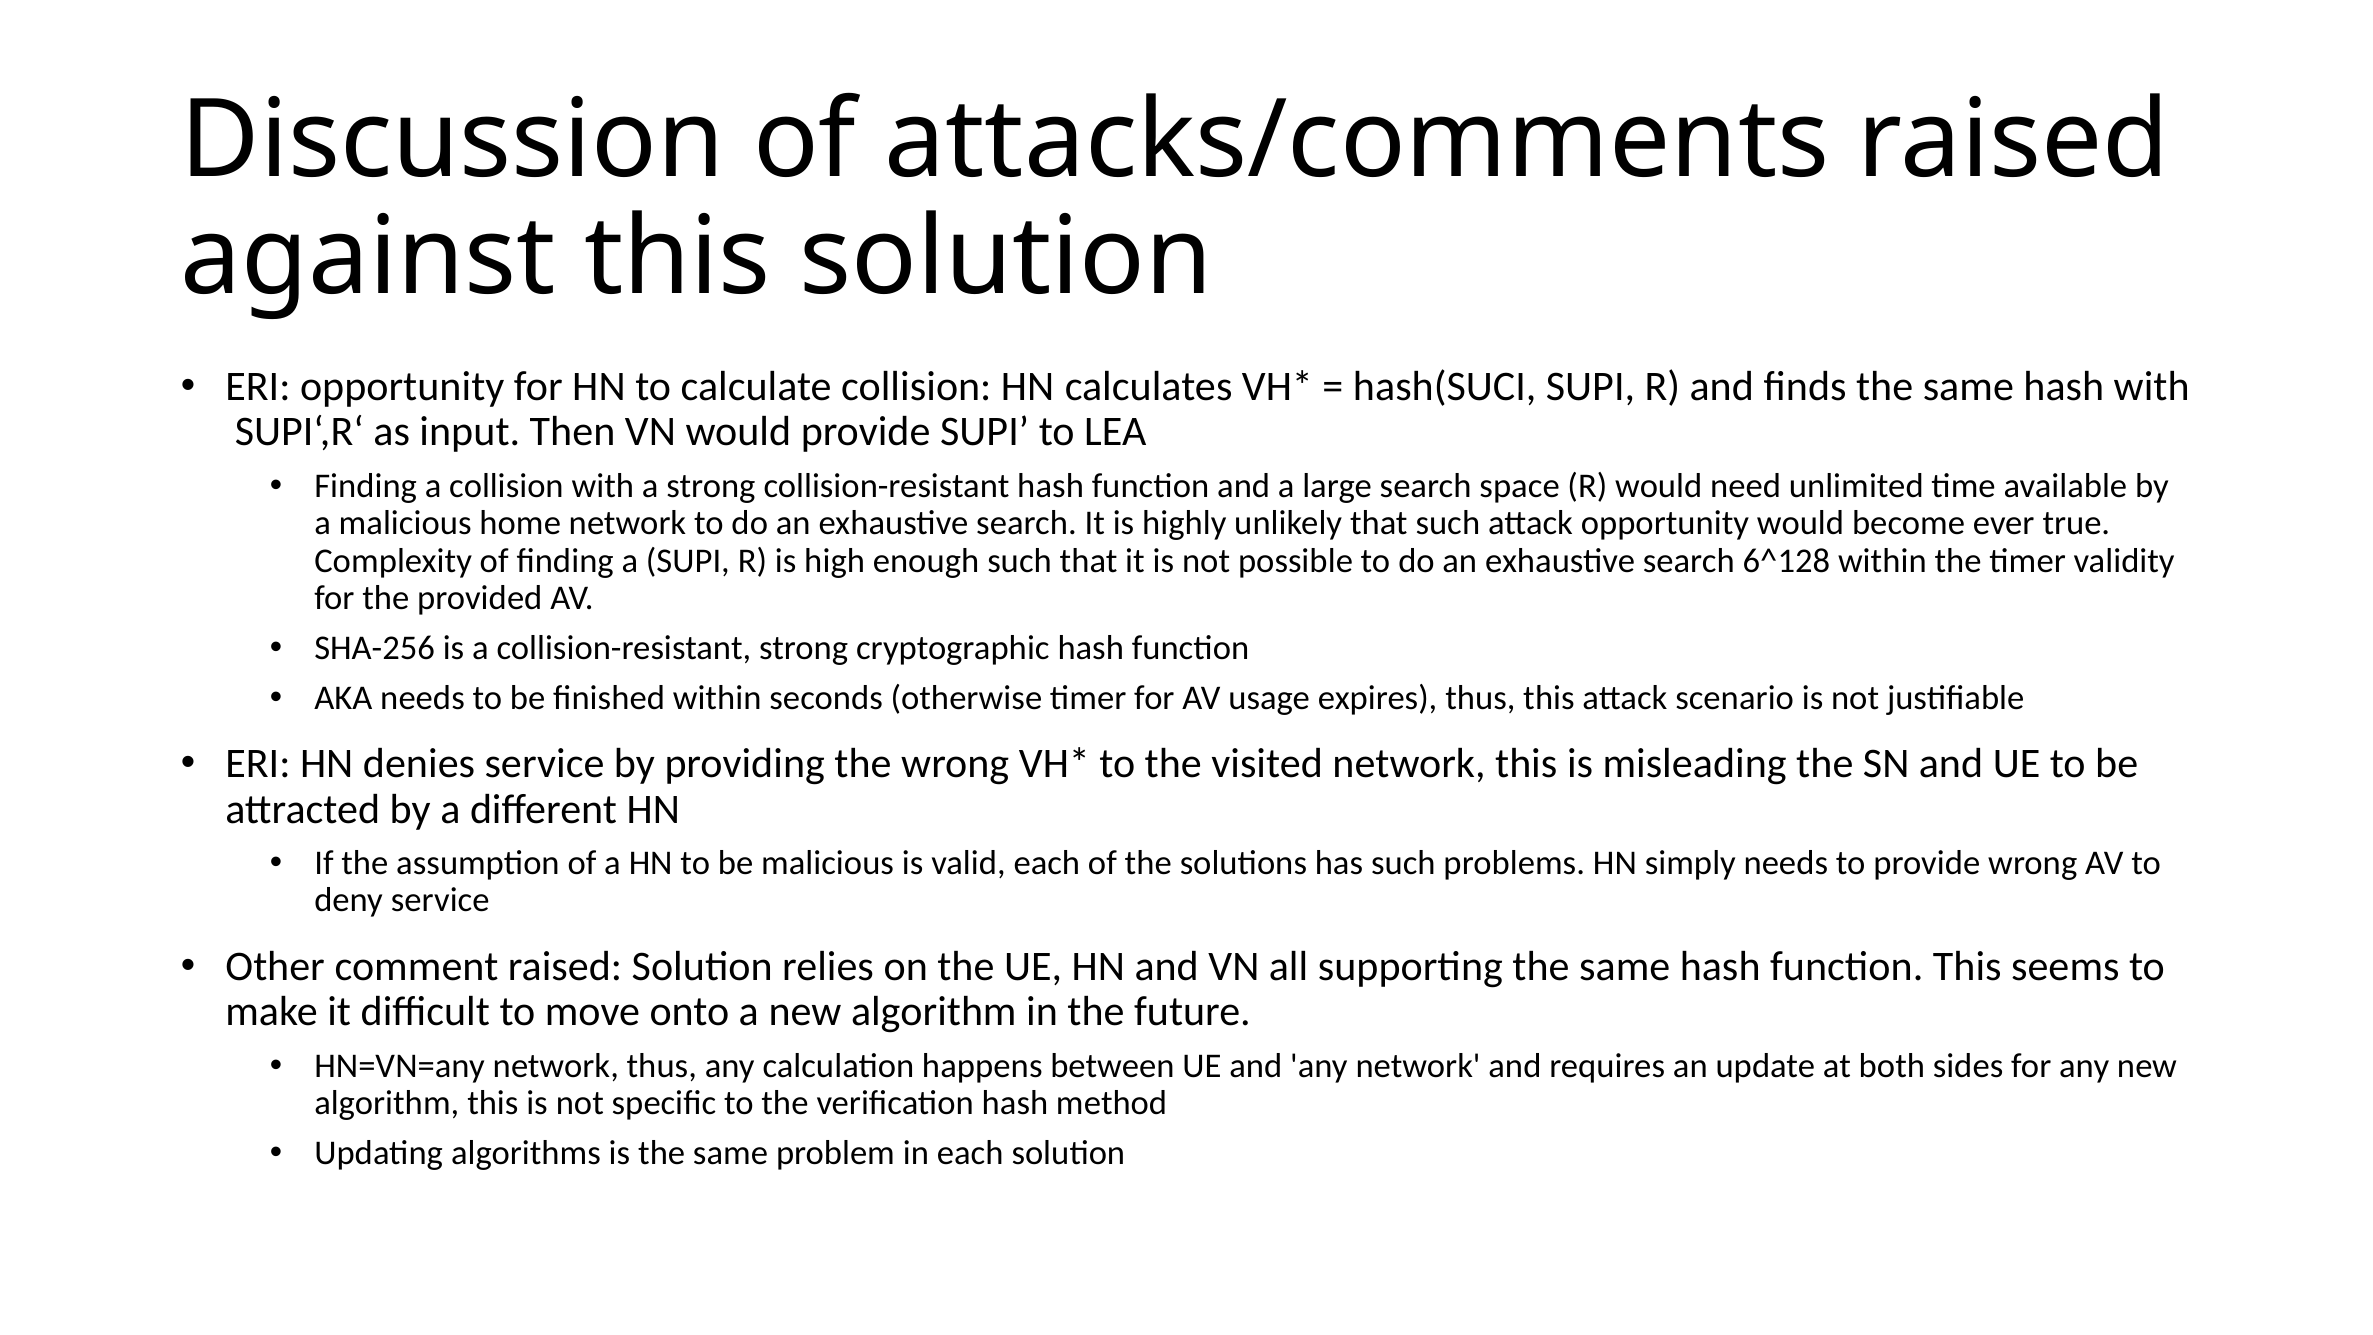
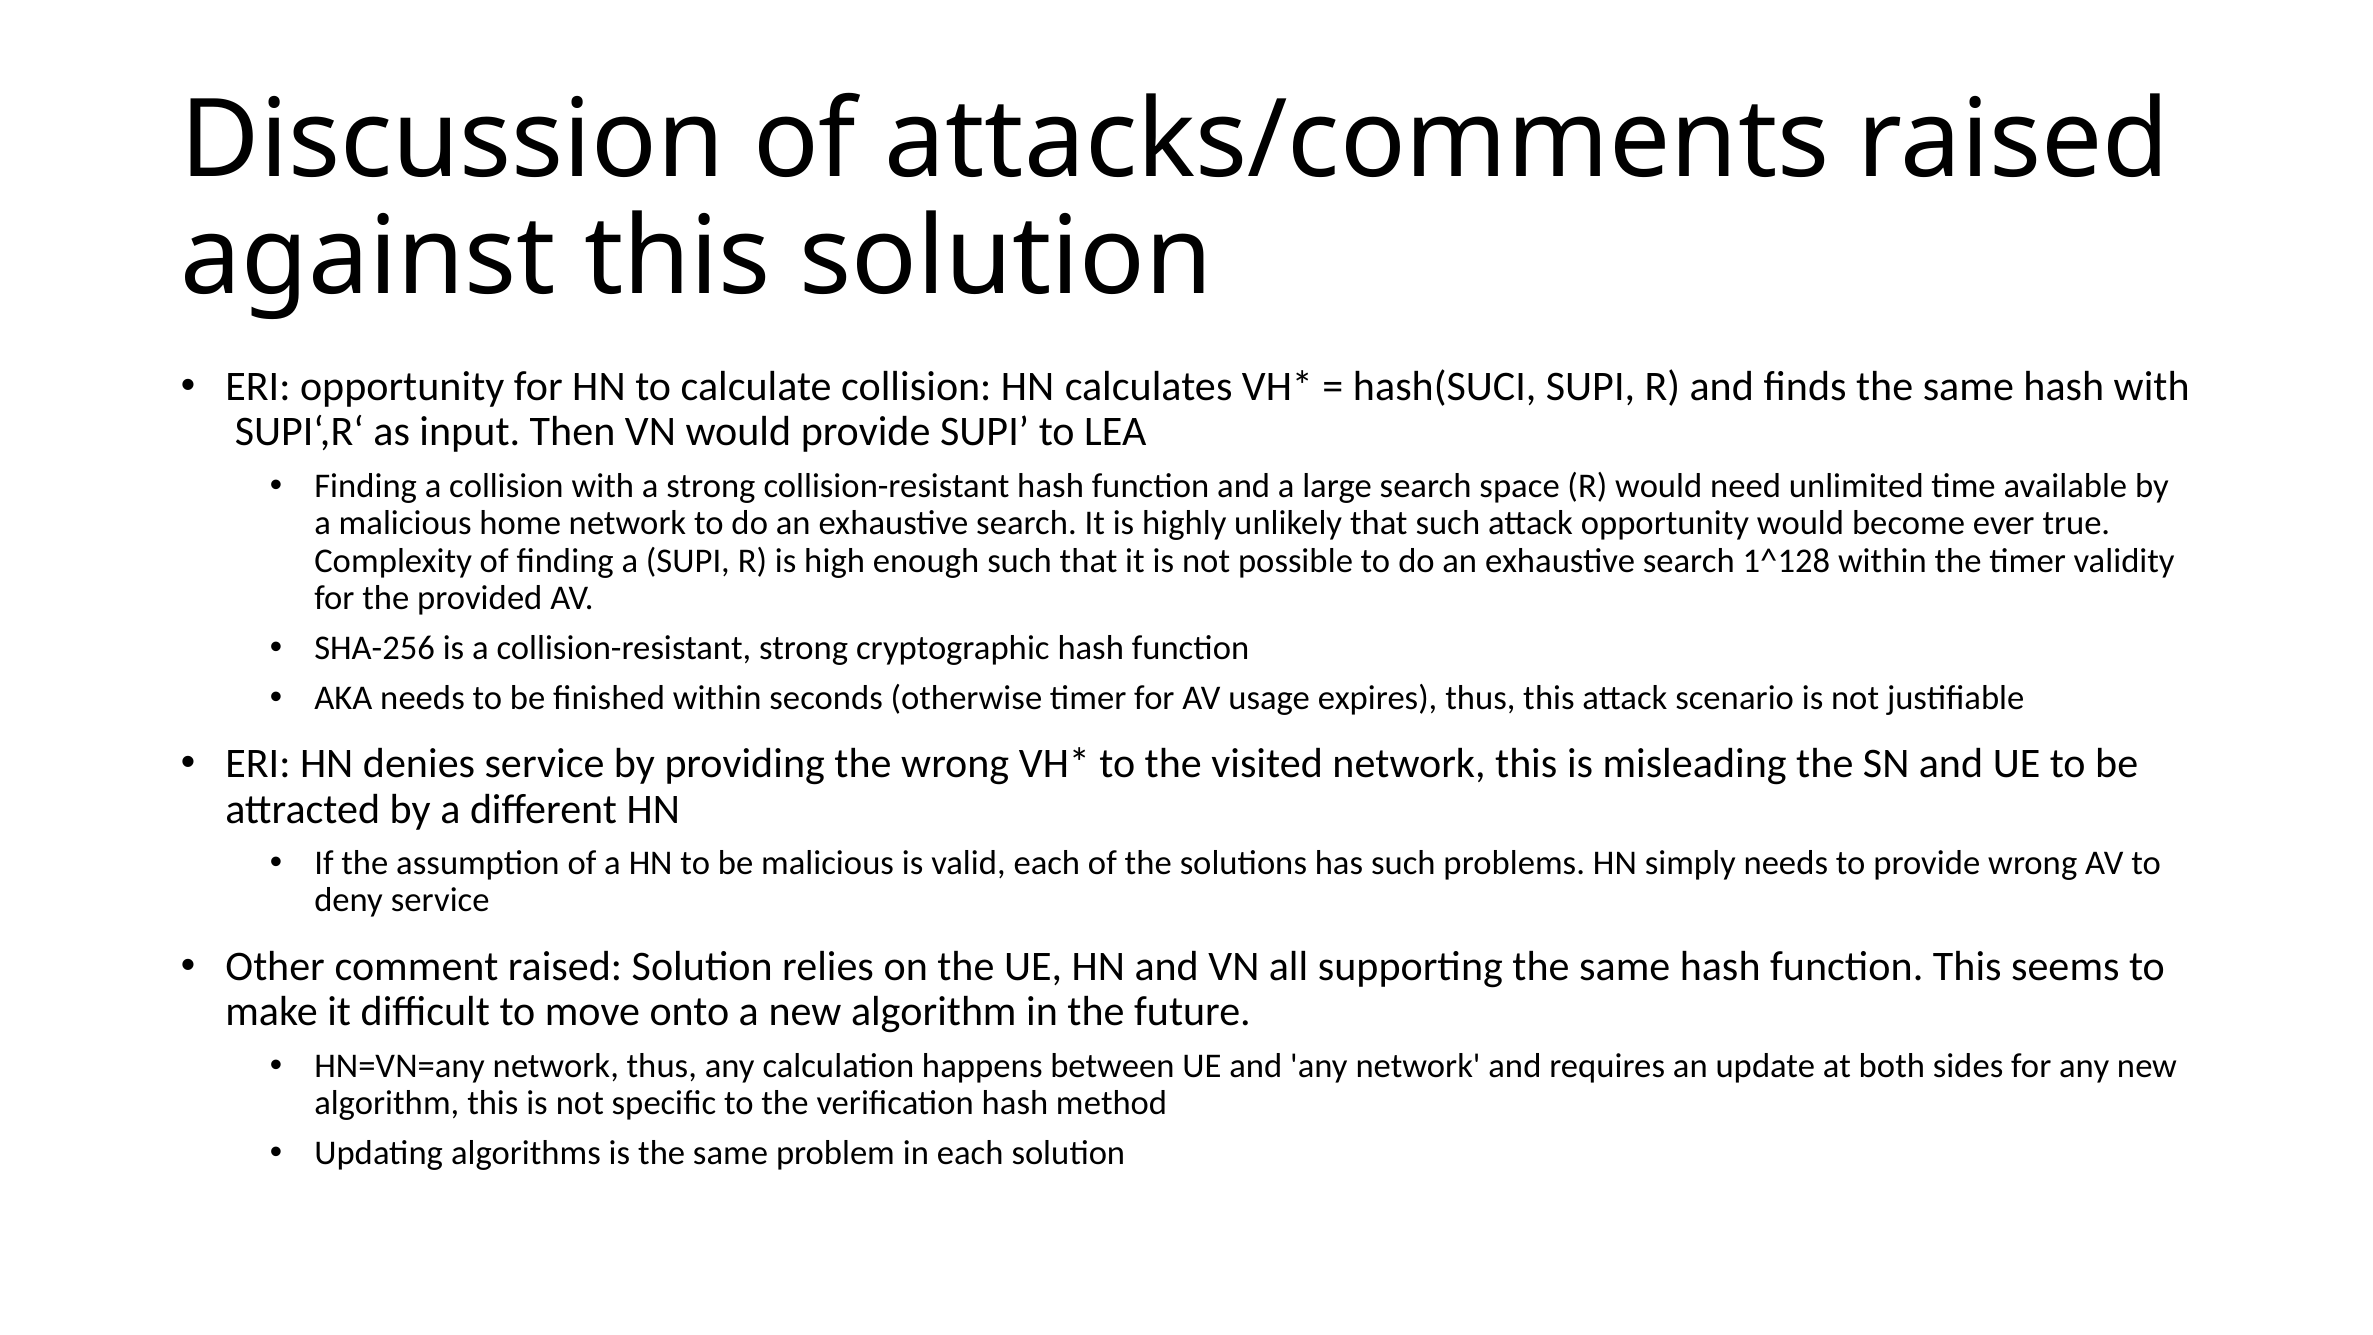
6^128: 6^128 -> 1^128
